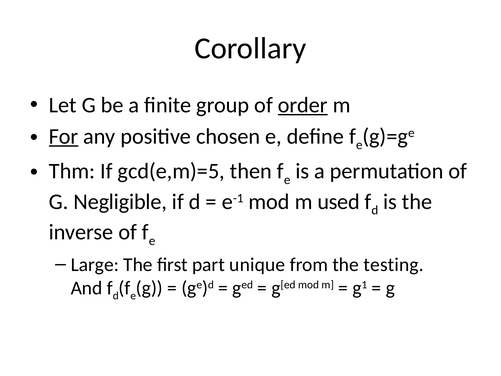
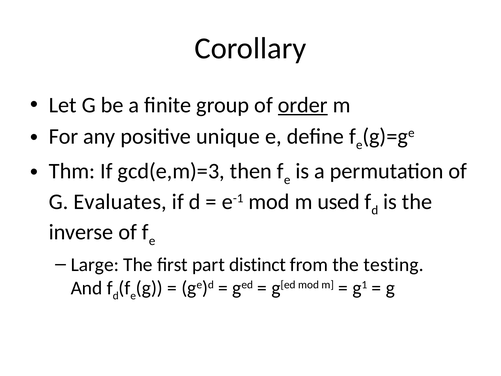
For underline: present -> none
chosen: chosen -> unique
gcd(e,m)=5: gcd(e,m)=5 -> gcd(e,m)=3
Negligible: Negligible -> Evaluates
unique: unique -> distinct
